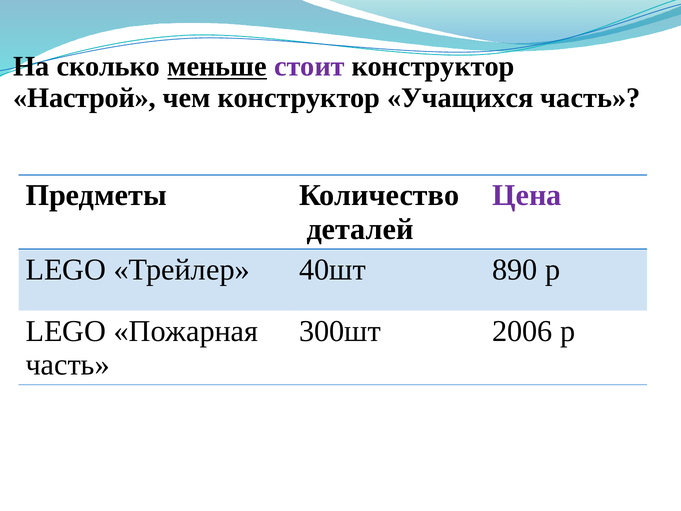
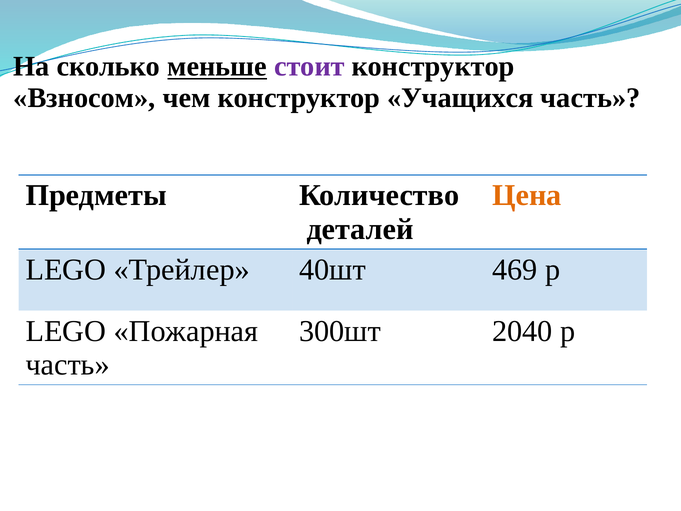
Настрой: Настрой -> Взносом
Цена colour: purple -> orange
890: 890 -> 469
2006: 2006 -> 2040
